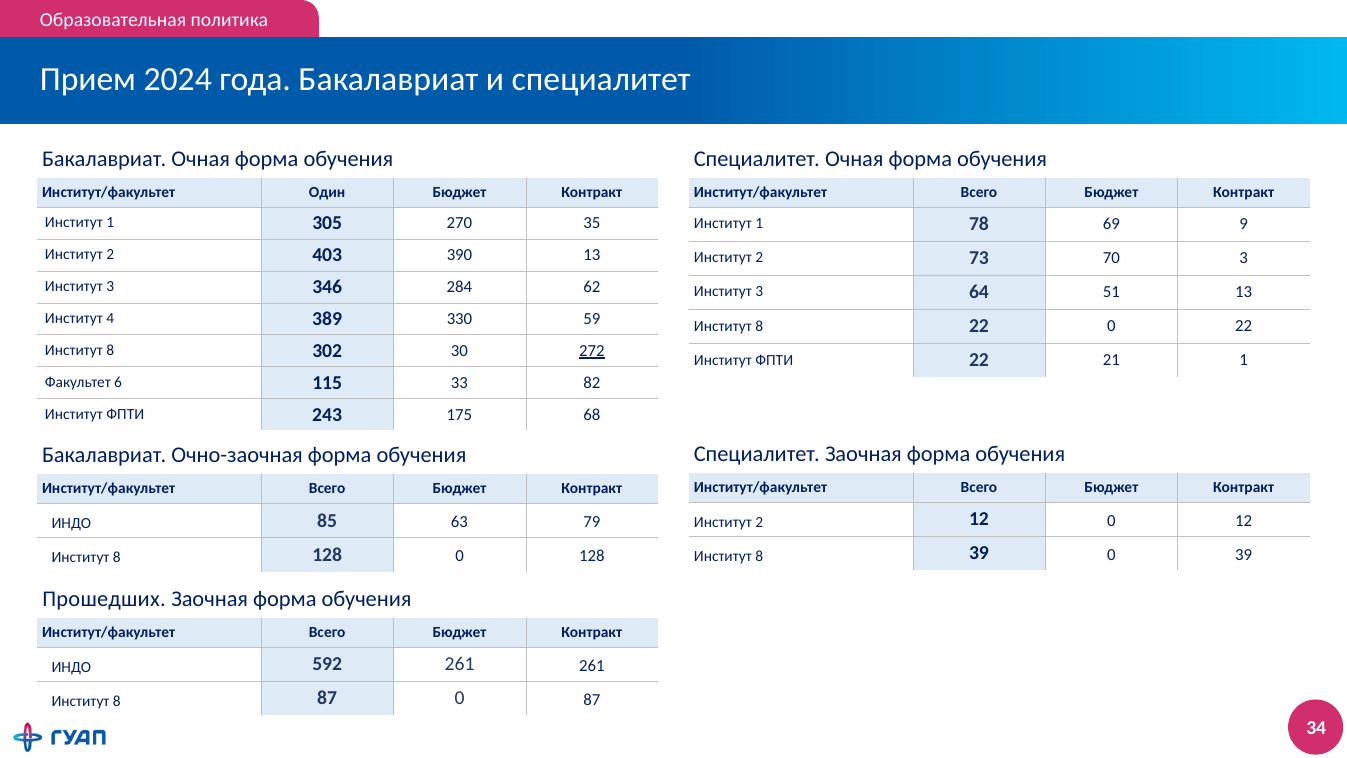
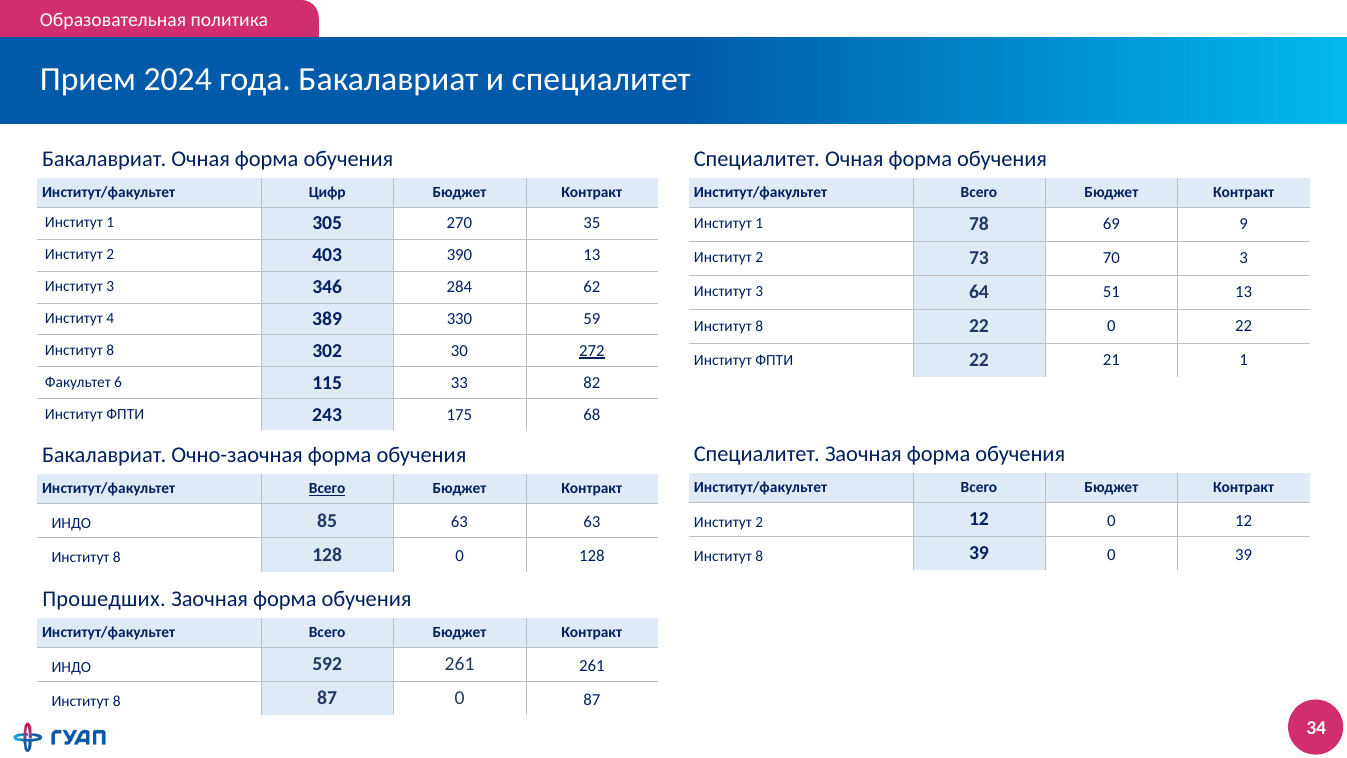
Один: Один -> Цифр
Всего at (327, 489) underline: none -> present
63 79: 79 -> 63
